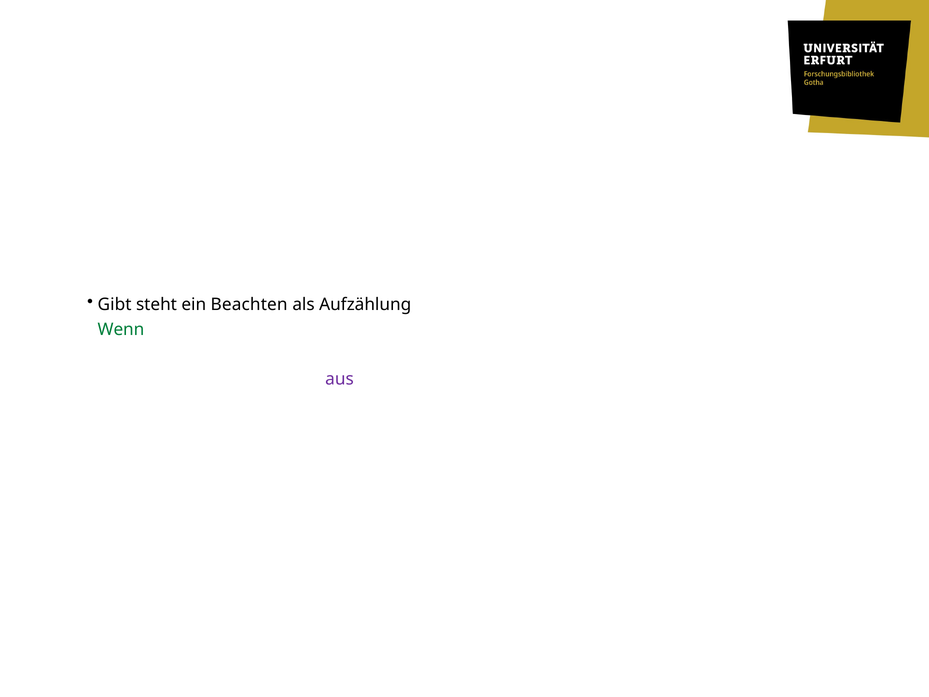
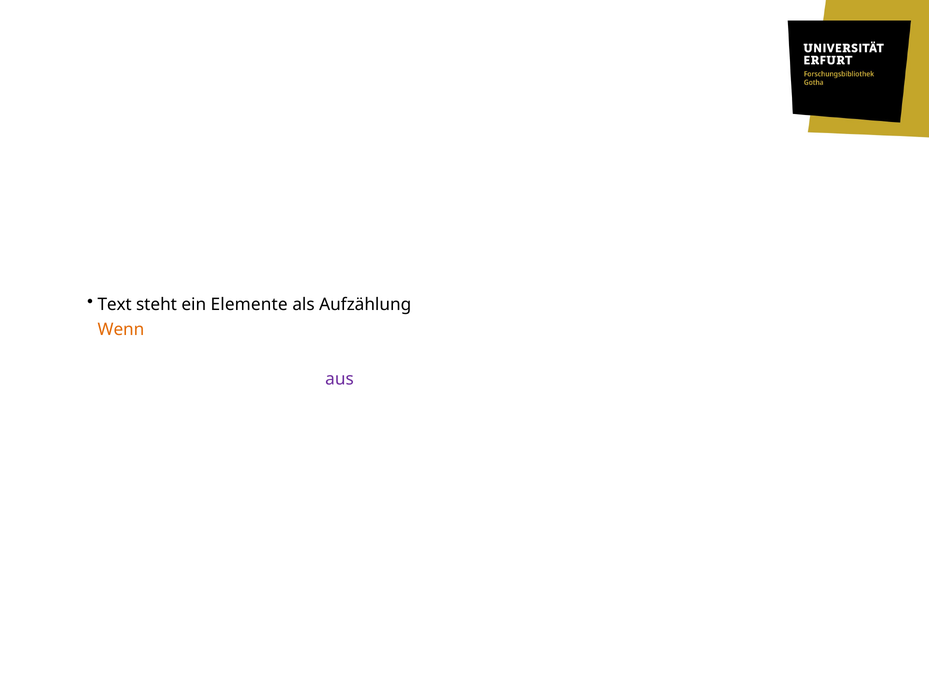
Gibt: Gibt -> Text
ein Beachten: Beachten -> Elemente
Wenn colour: green -> orange
